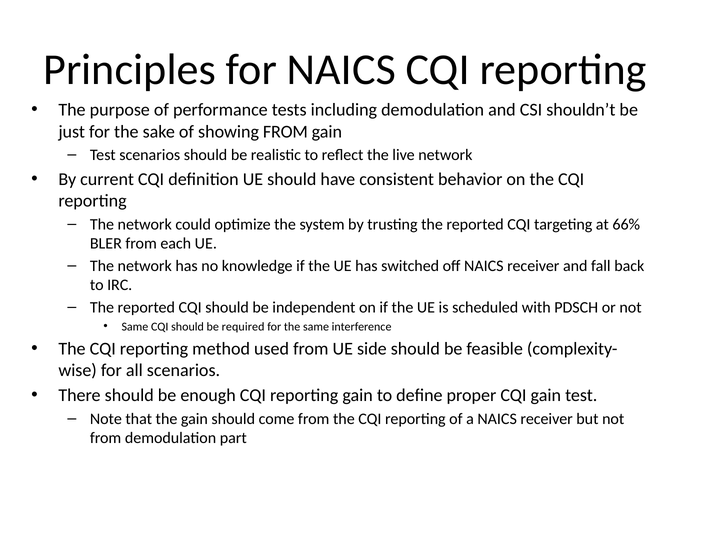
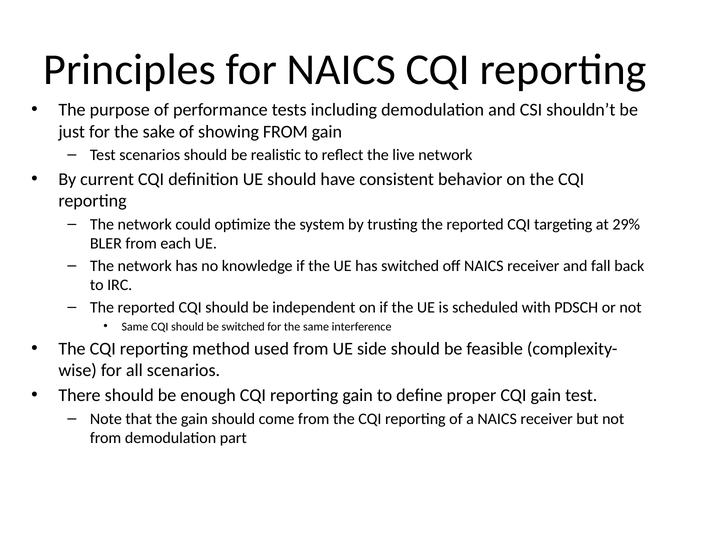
66%: 66% -> 29%
be required: required -> switched
